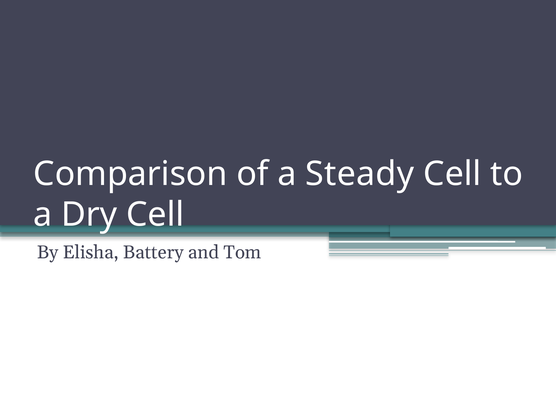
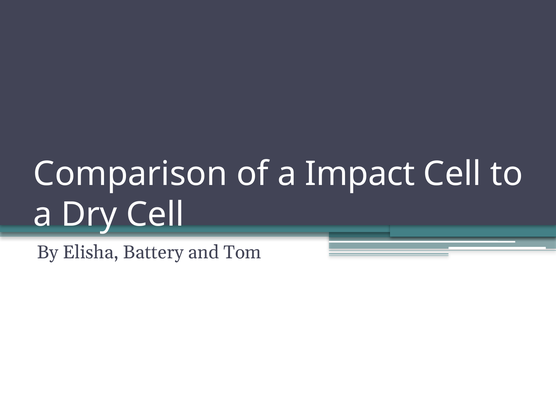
Steady: Steady -> Impact
